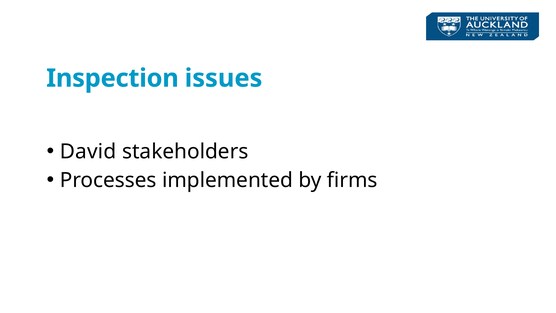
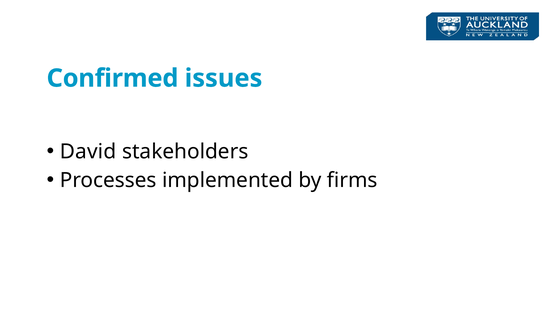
Inspection: Inspection -> Confirmed
